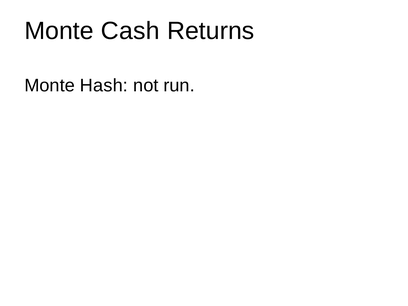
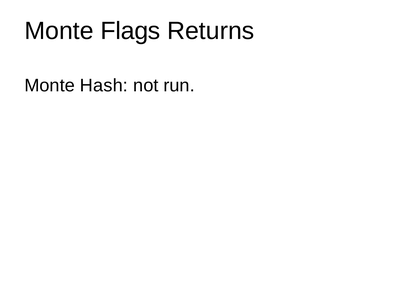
Cash: Cash -> Flags
